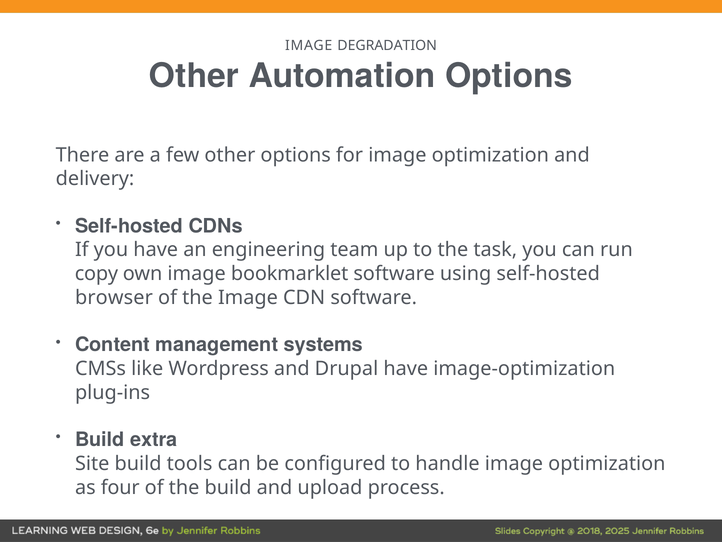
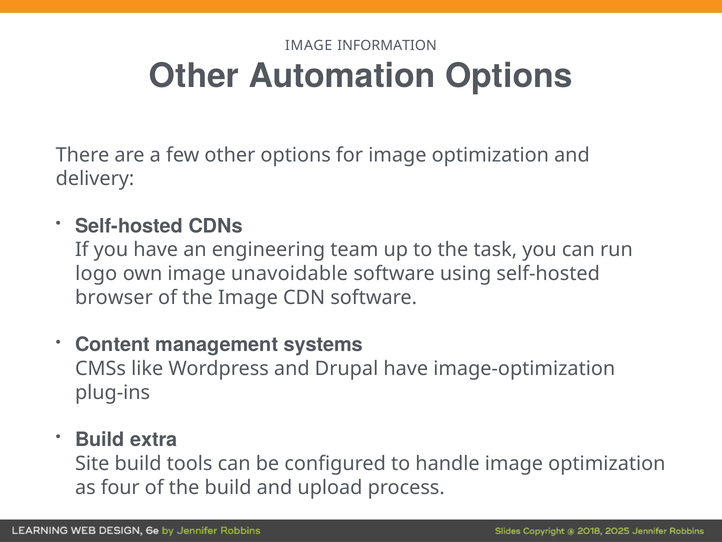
DEGRADATION: DEGRADATION -> INFORMATION
copy: copy -> logo
bookmarklet: bookmarklet -> unavoidable
